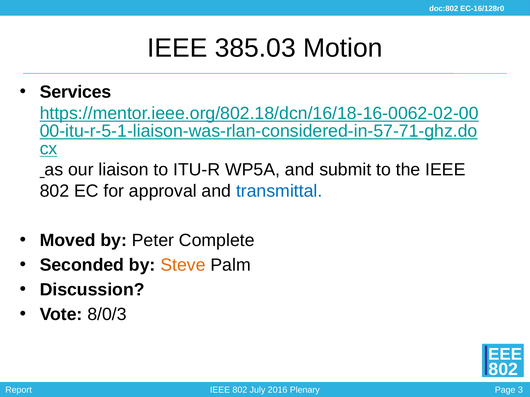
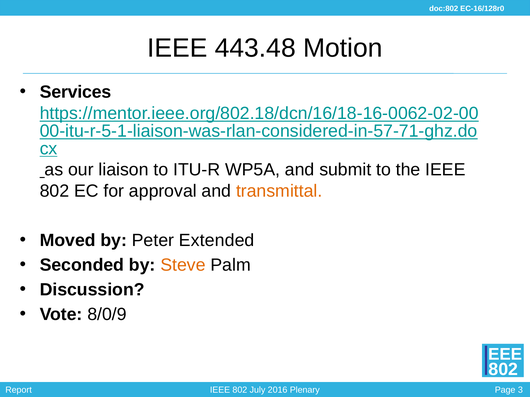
385.03: 385.03 -> 443.48
transmittal colour: blue -> orange
Complete: Complete -> Extended
8/0/3: 8/0/3 -> 8/0/9
